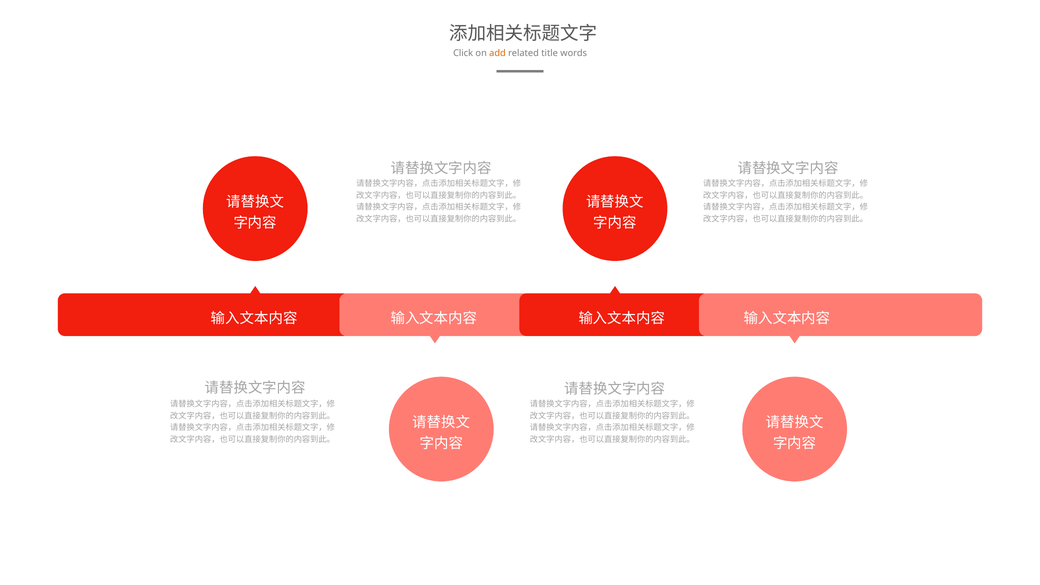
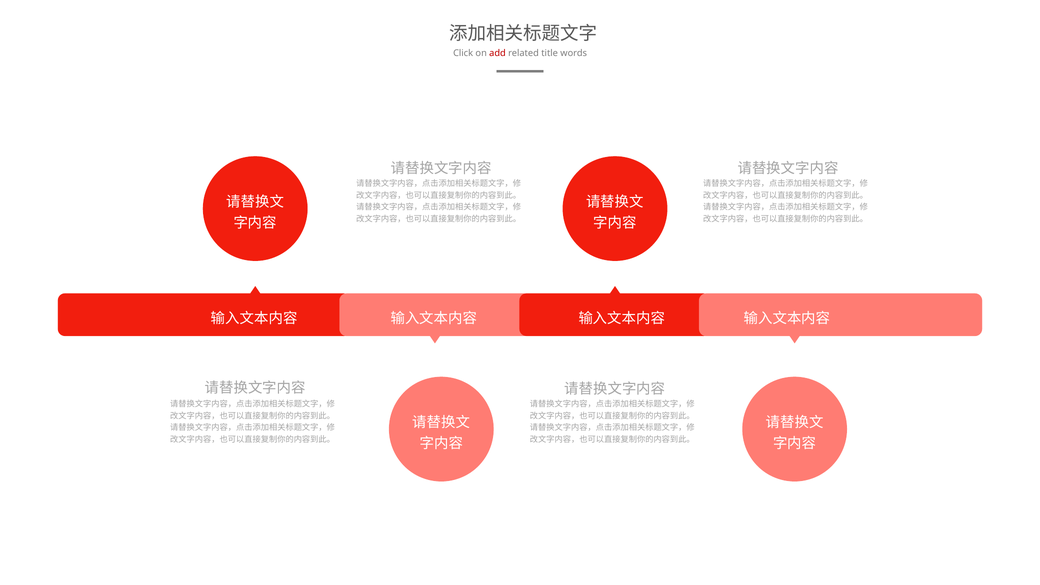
add colour: orange -> red
